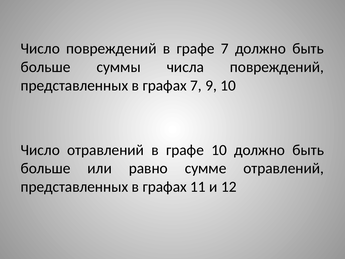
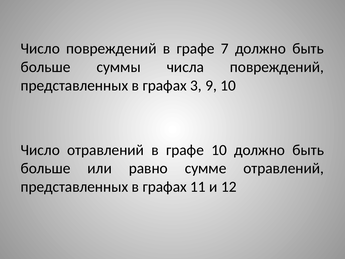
графах 7: 7 -> 3
